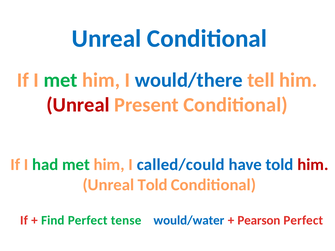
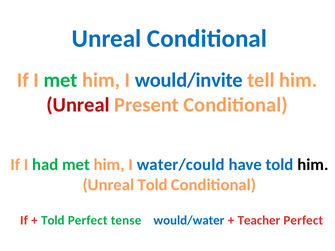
would/there: would/there -> would/invite
called/could: called/could -> water/could
him at (313, 165) colour: red -> black
Find at (53, 220): Find -> Told
Pearson: Pearson -> Teacher
